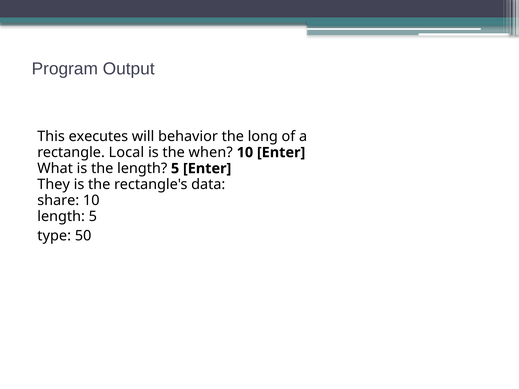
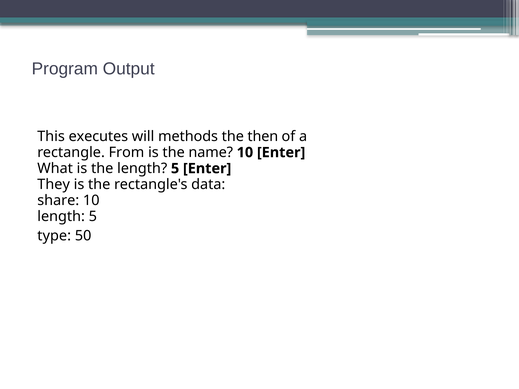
behavior: behavior -> methods
long: long -> then
Local: Local -> From
when: when -> name
